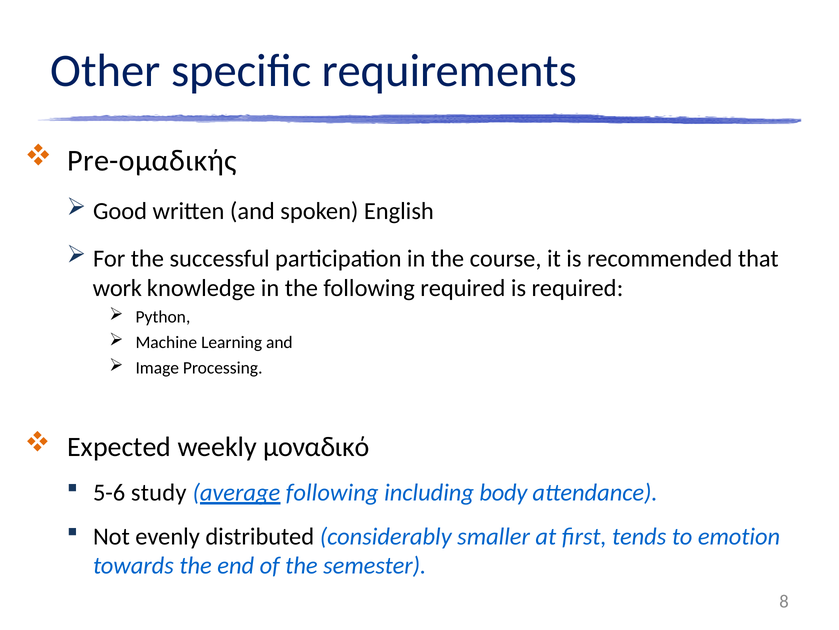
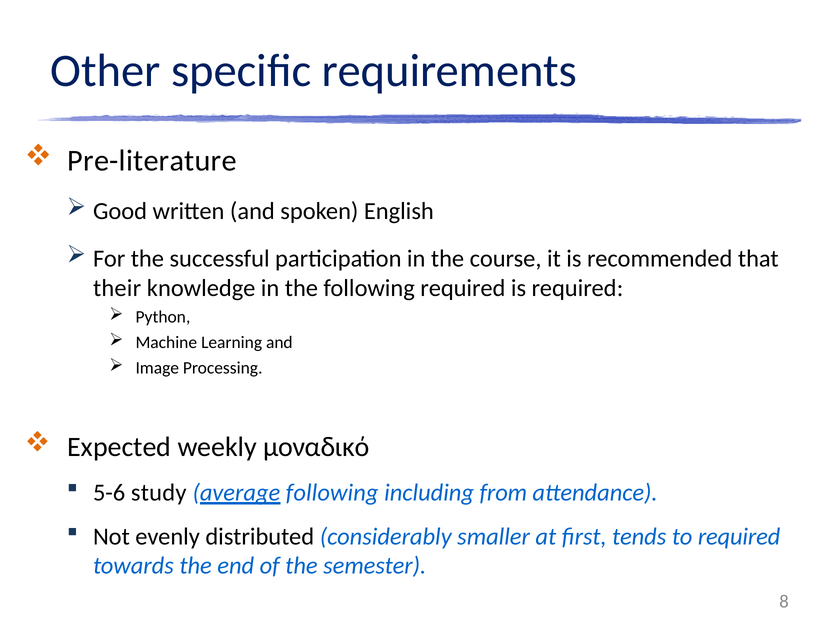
Pre-ομαδικής: Pre-ομαδικής -> Pre-literature
work: work -> their
body: body -> from
to emotion: emotion -> required
